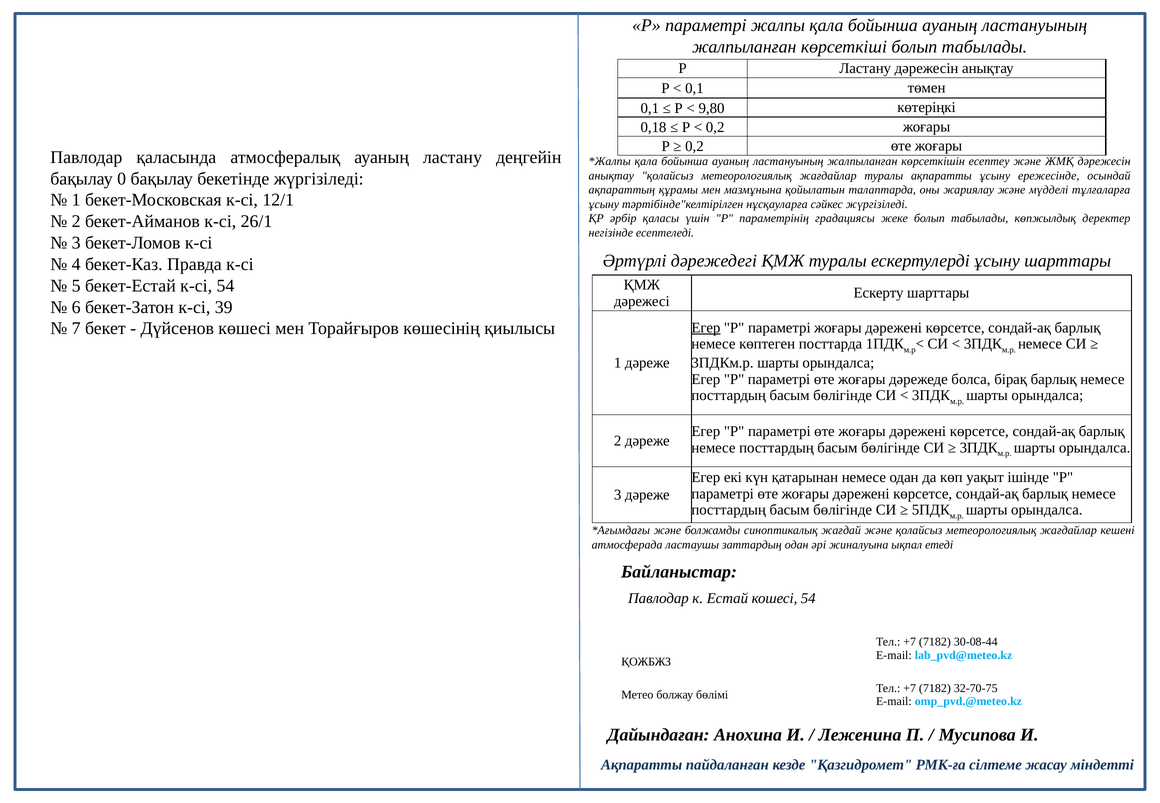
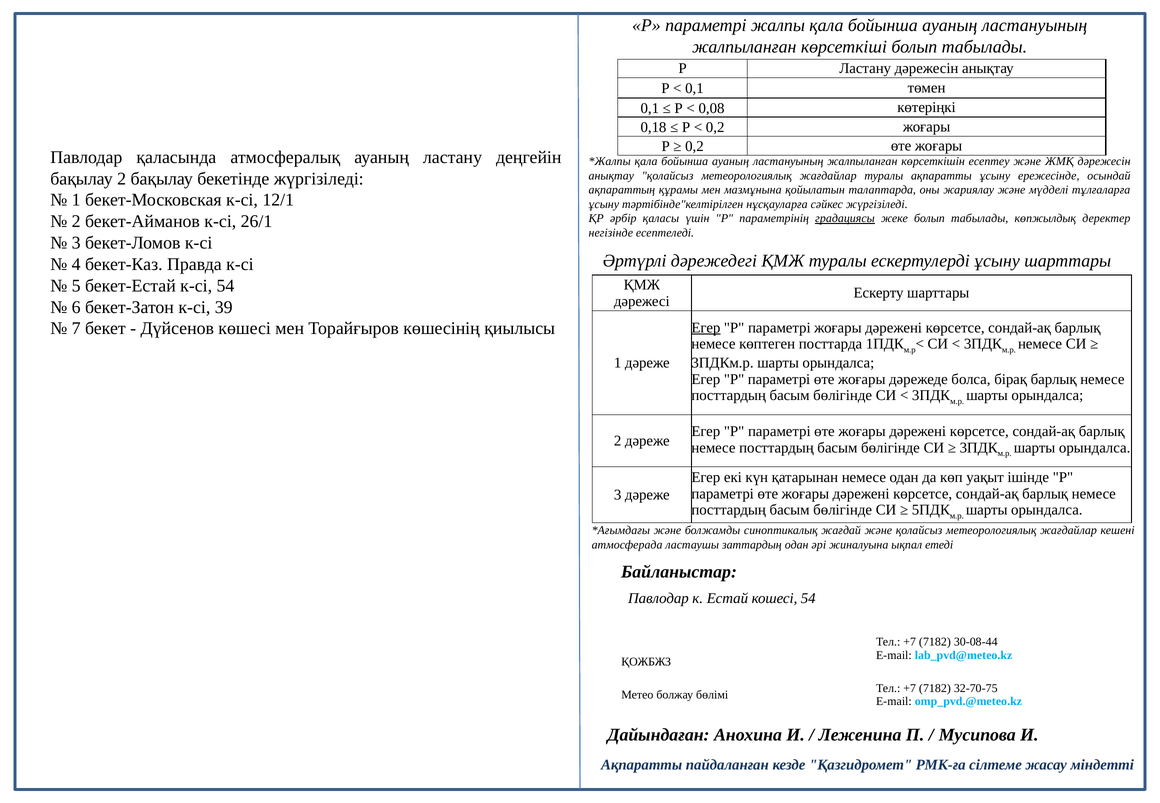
9,80: 9,80 -> 0,08
бақылау 0: 0 -> 2
градациясы underline: none -> present
